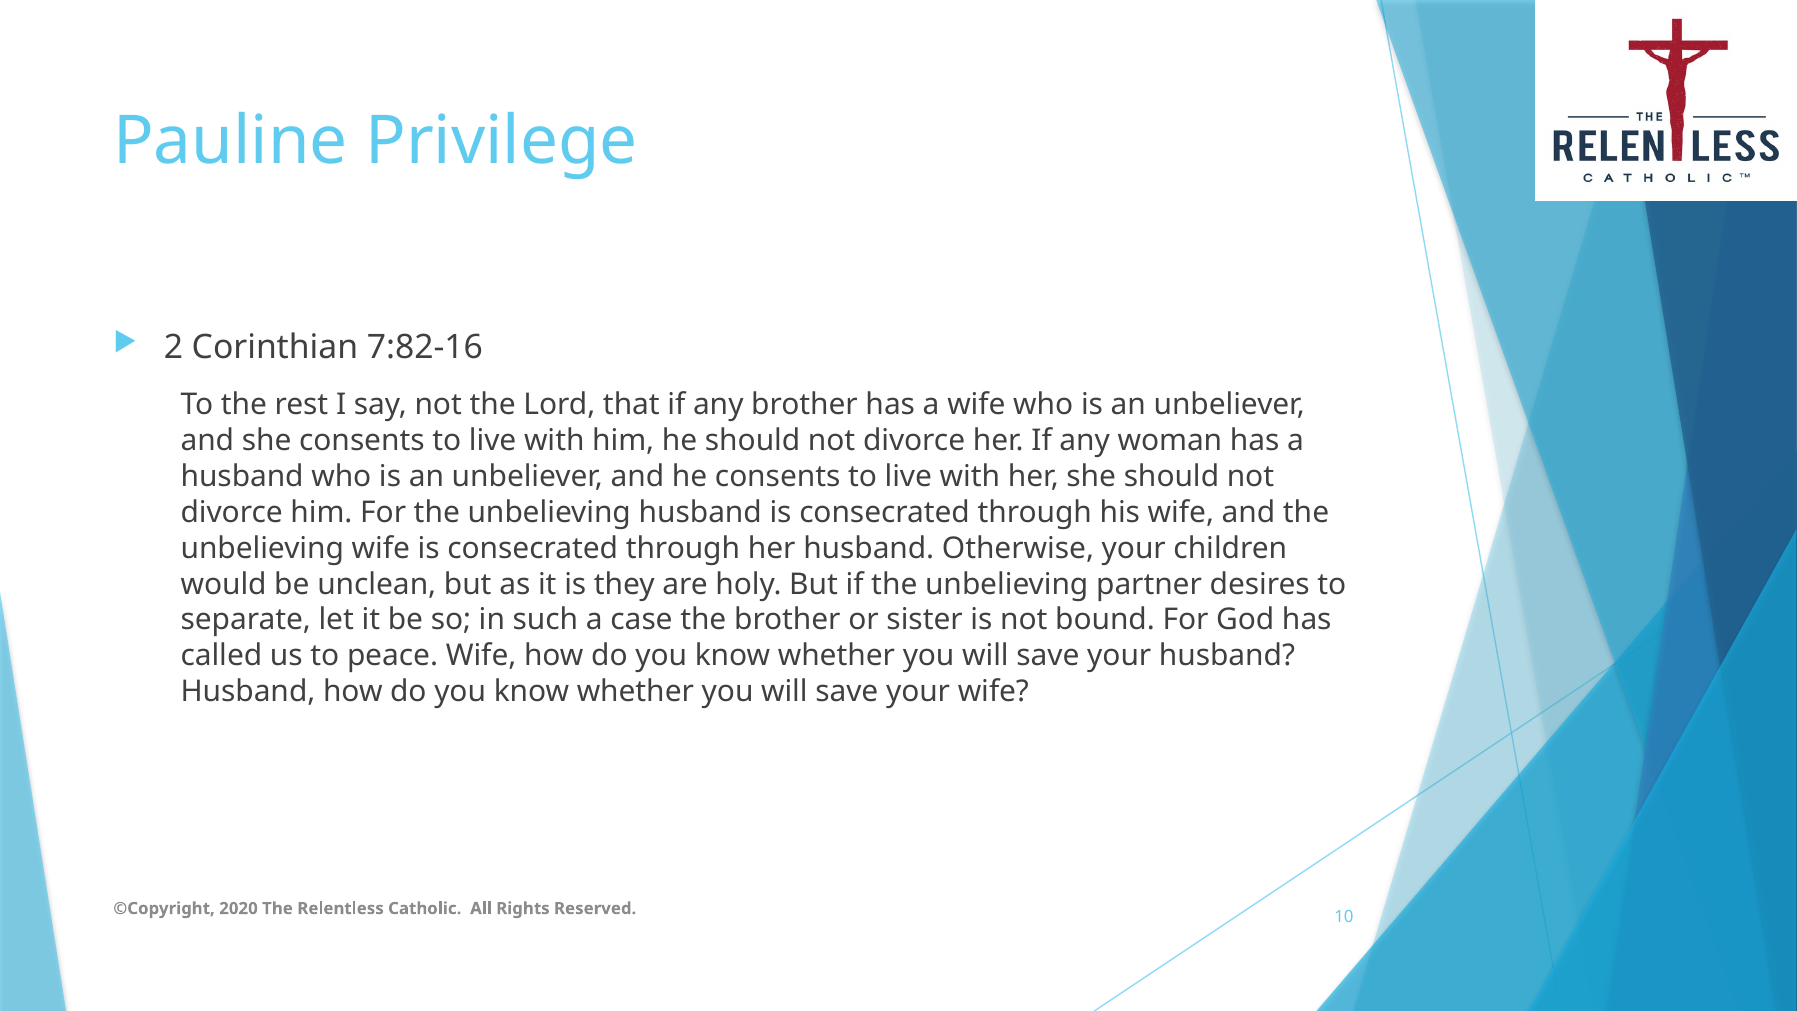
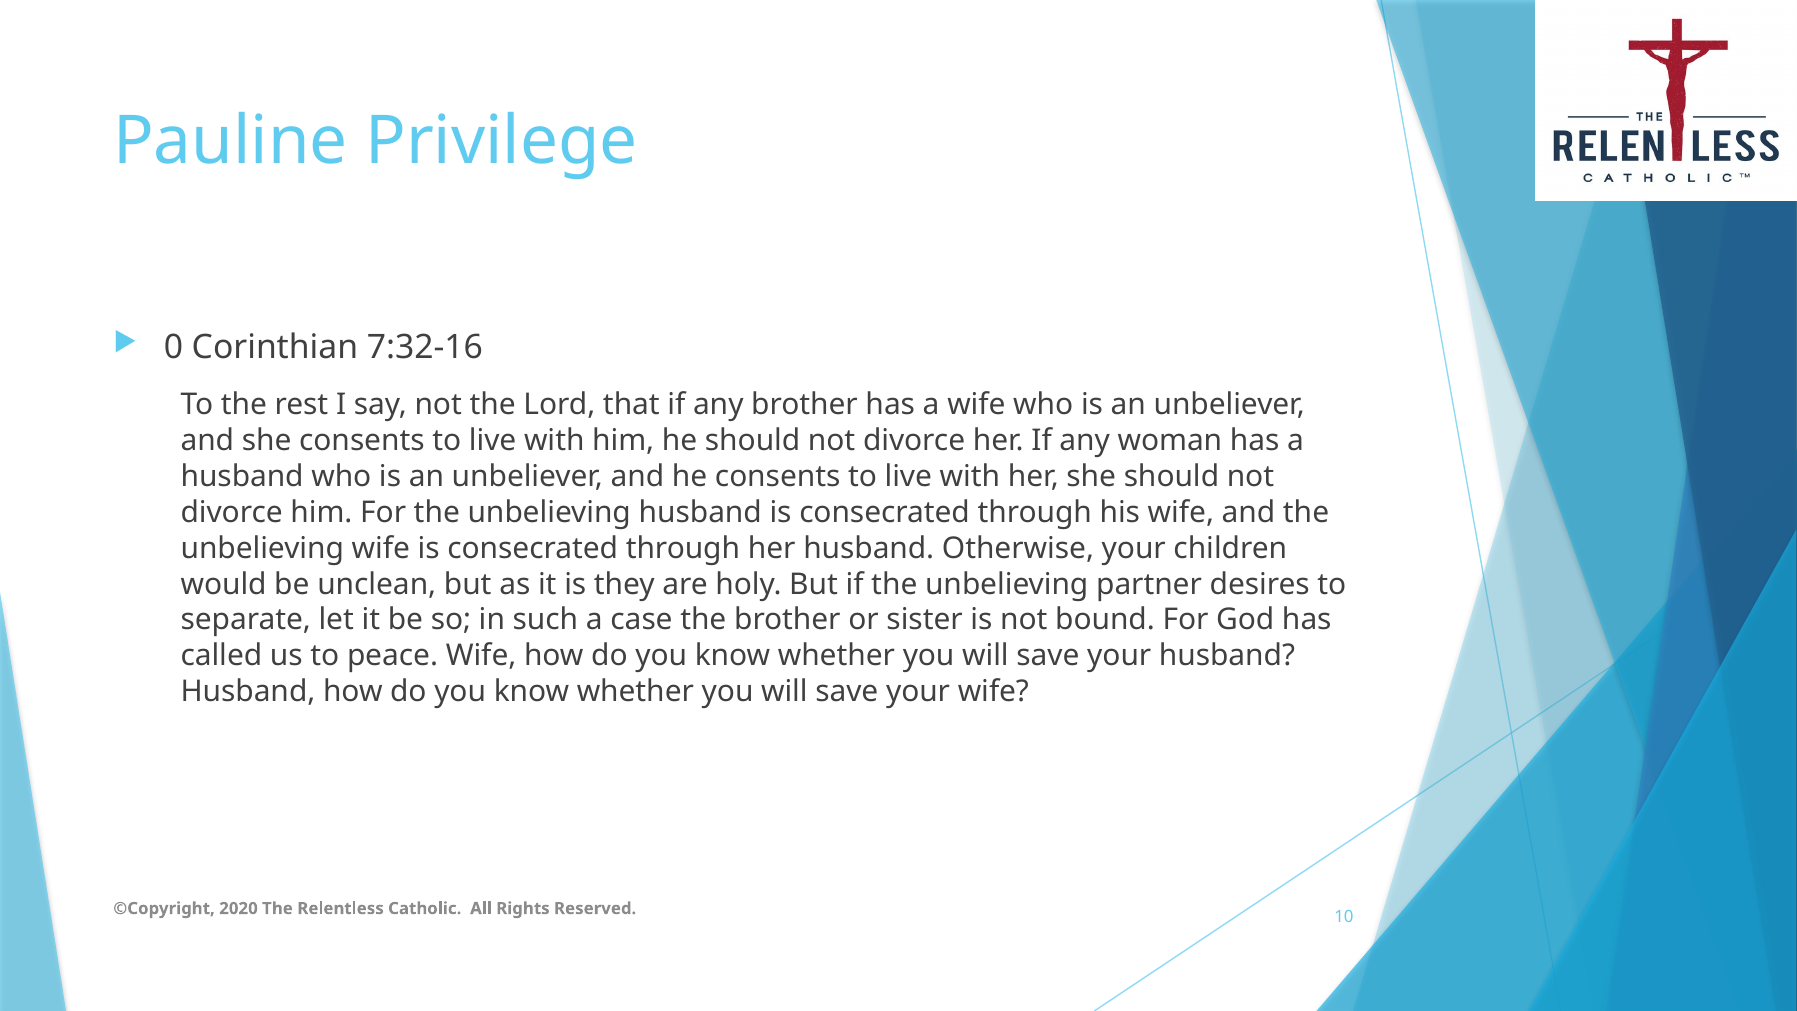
2: 2 -> 0
7:82-16: 7:82-16 -> 7:32-16
